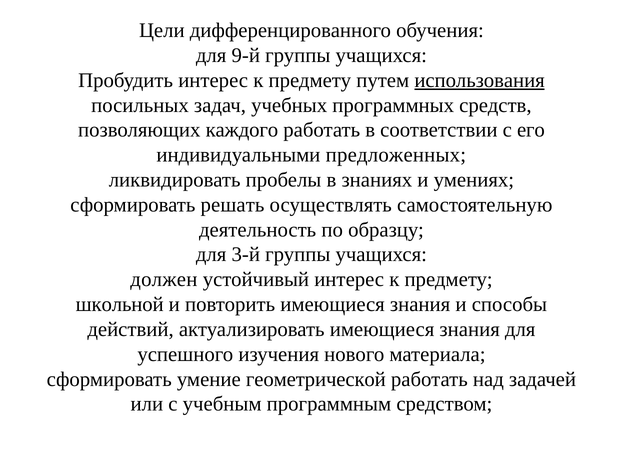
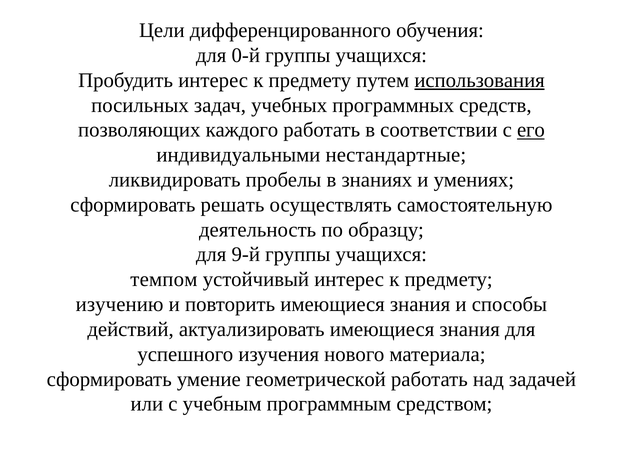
9-й: 9-й -> 0-й
его underline: none -> present
предложенных: предложенных -> нестандартные
3-й: 3-й -> 9-й
должен: должен -> темпом
школьной: школьной -> изучению
